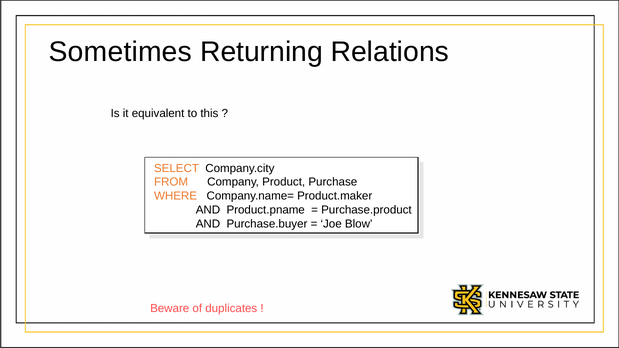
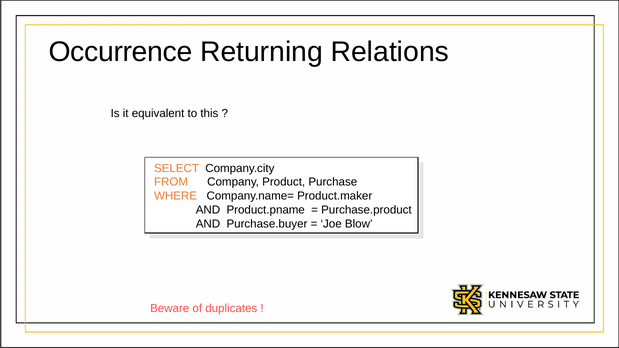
Sometimes: Sometimes -> Occurrence
